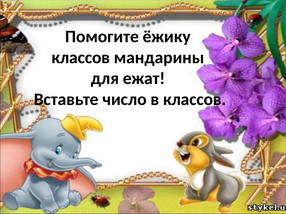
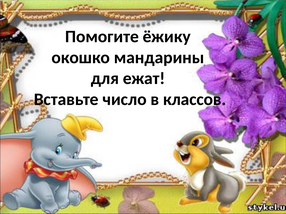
классов at (81, 58): классов -> окошко
